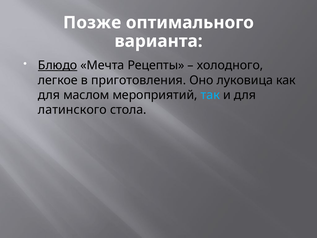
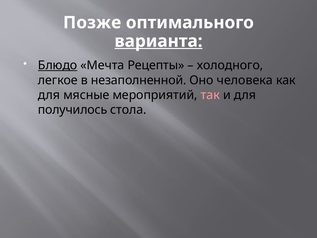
варианта underline: none -> present
приготовления: приготовления -> незаполненной
луковица: луковица -> человека
маслом: маслом -> мясные
так colour: light blue -> pink
латинского: латинского -> получилось
